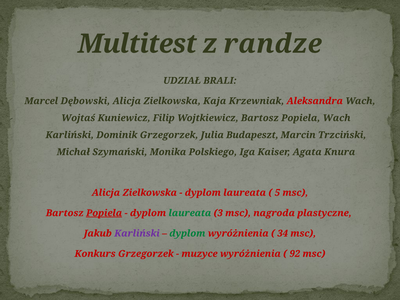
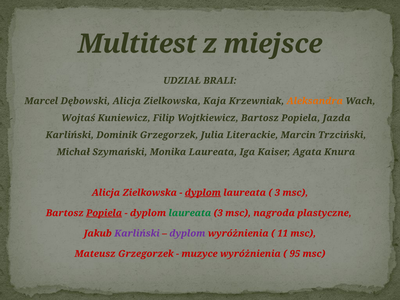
randze: randze -> miejsce
Aleksandra colour: red -> orange
Popiela Wach: Wach -> Jazda
Budapeszt: Budapeszt -> Literackie
Monika Polskiego: Polskiego -> Laureata
dyplom at (203, 193) underline: none -> present
5 at (277, 193): 5 -> 3
dyplom at (187, 233) colour: green -> purple
34: 34 -> 11
Konkurs: Konkurs -> Mateusz
92: 92 -> 95
